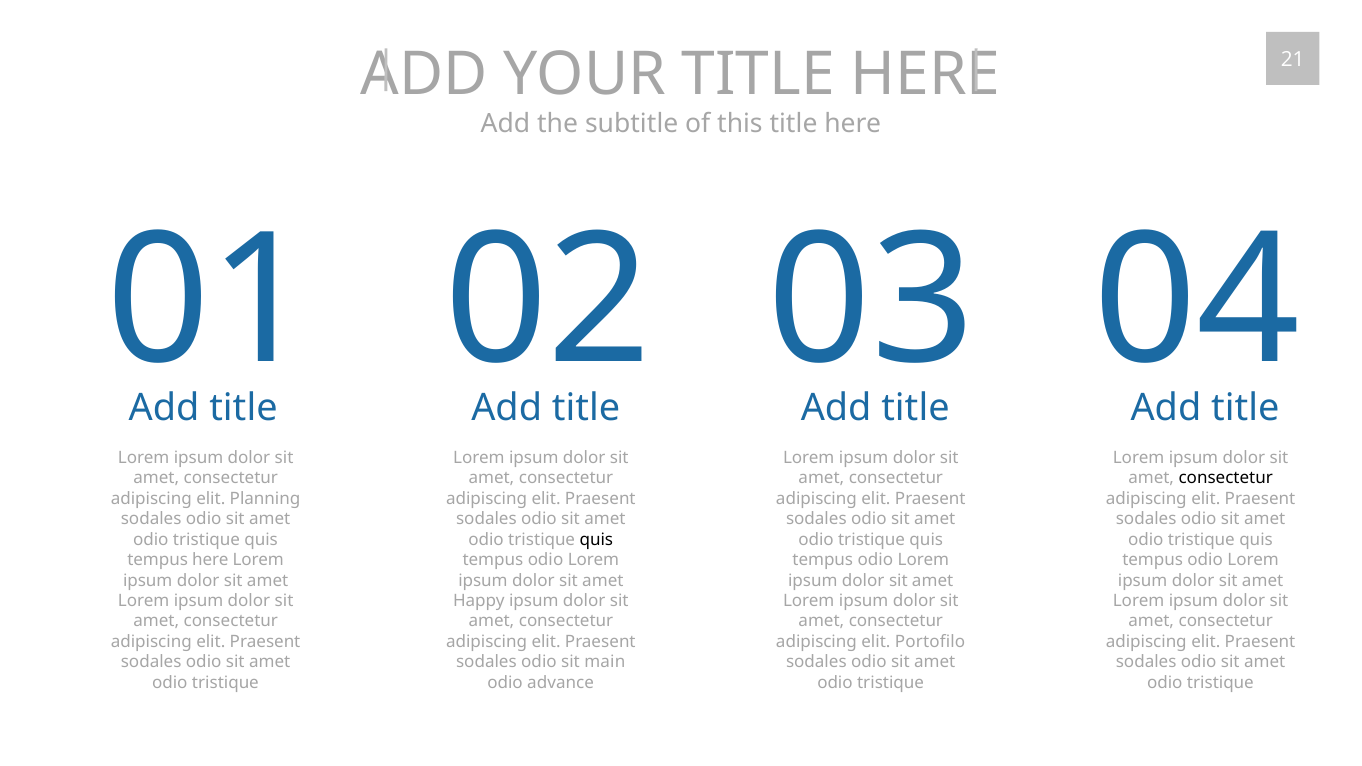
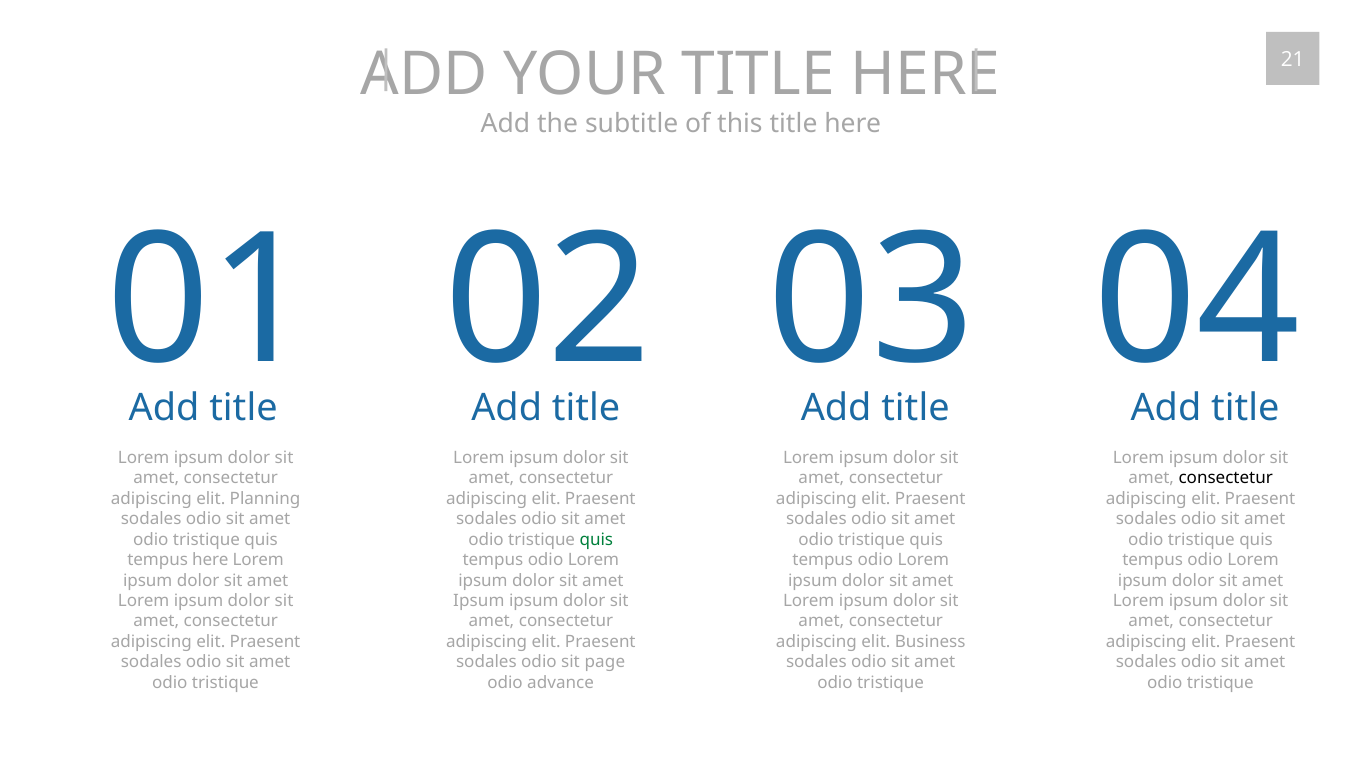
quis at (596, 540) colour: black -> green
Happy at (479, 601): Happy -> Ipsum
Portofilo: Portofilo -> Business
main: main -> page
